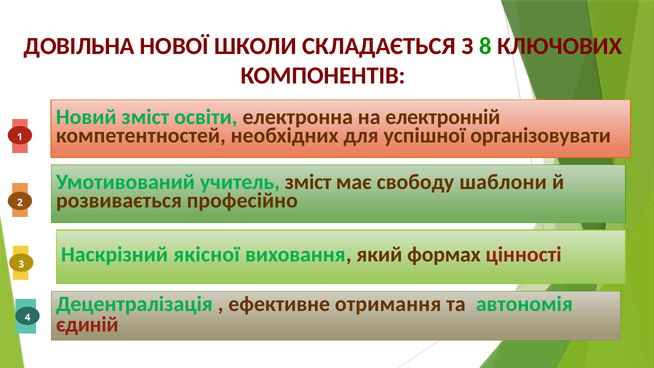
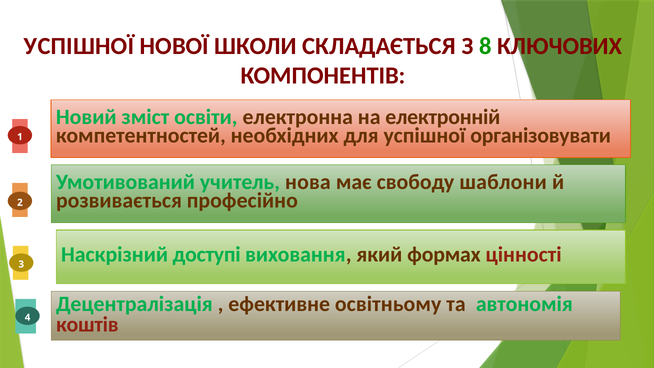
ДОВІЛЬНА at (79, 46): ДОВІЛЬНА -> УСПІШНОЇ
учитель зміст: зміст -> нова
якісної: якісної -> доступі
отримання: отримання -> освітньому
єдиній: єдиній -> коштів
